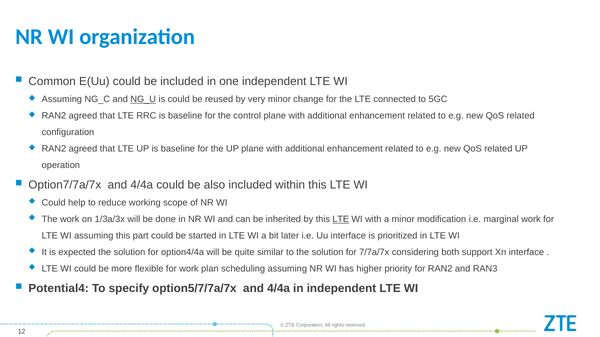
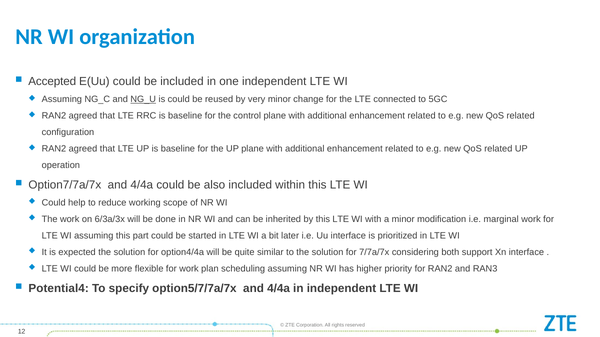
Common: Common -> Accepted
1/3a/3x: 1/3a/3x -> 6/3a/3x
LTE at (341, 220) underline: present -> none
